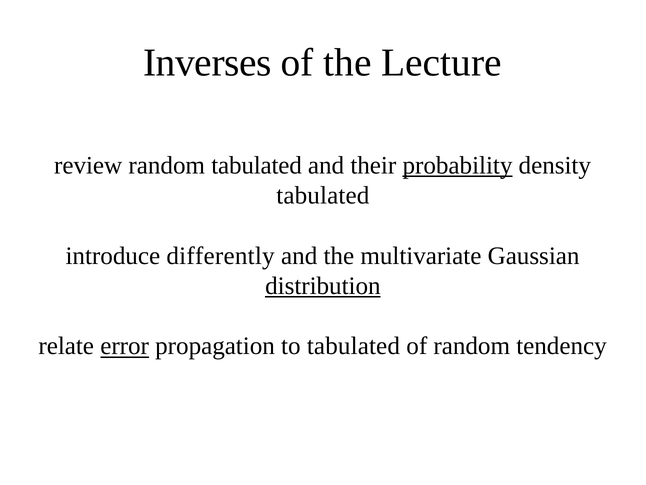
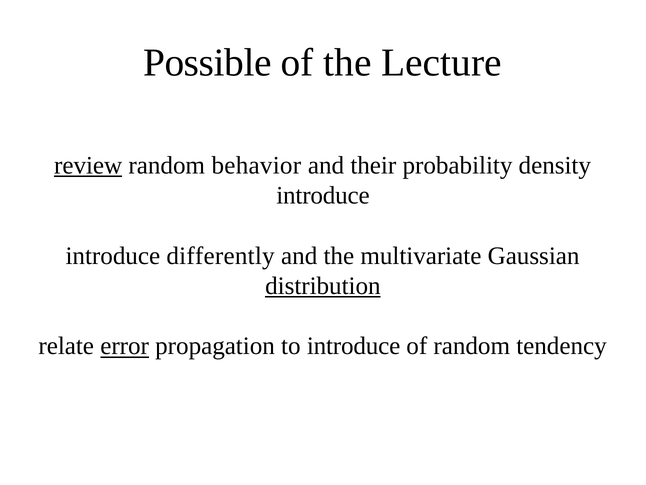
Inverses: Inverses -> Possible
review underline: none -> present
random tabulated: tabulated -> behavior
probability underline: present -> none
tabulated at (323, 195): tabulated -> introduce
to tabulated: tabulated -> introduce
